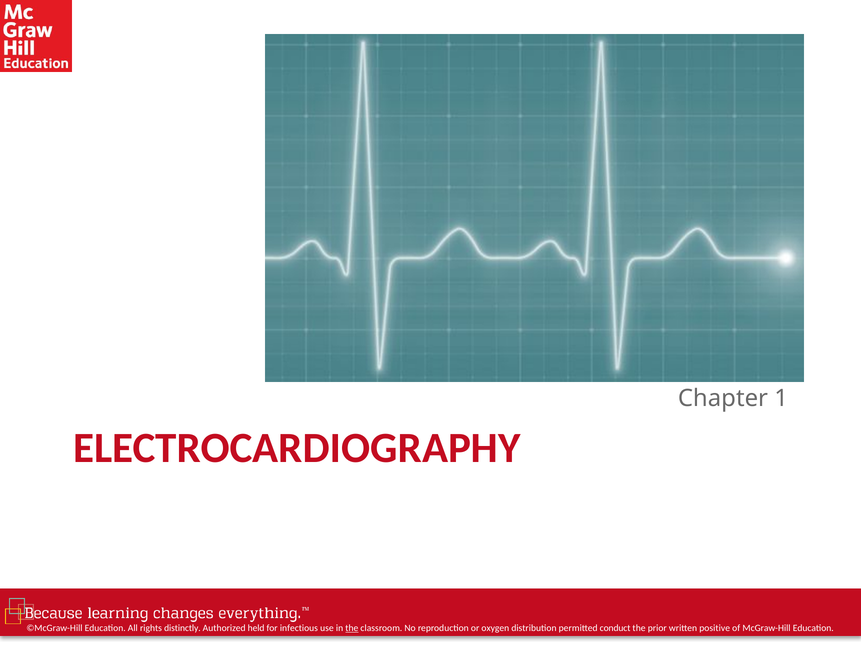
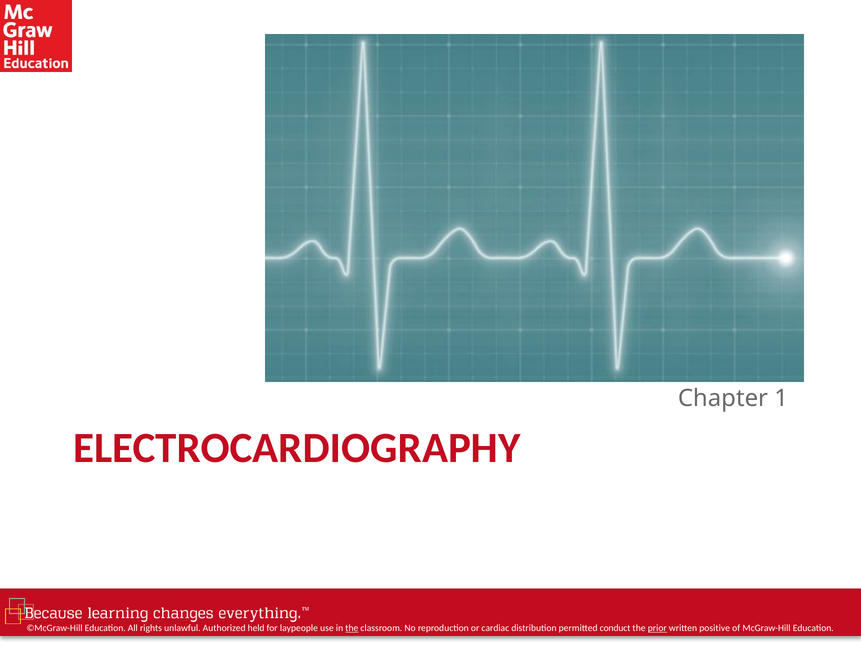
distinctly: distinctly -> unlawful
infectious: infectious -> laypeople
oxygen: oxygen -> cardiac
prior underline: none -> present
